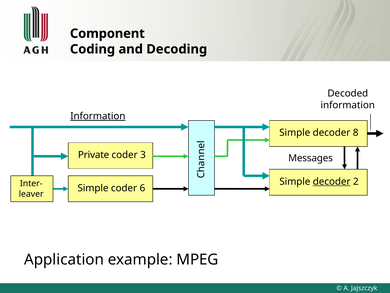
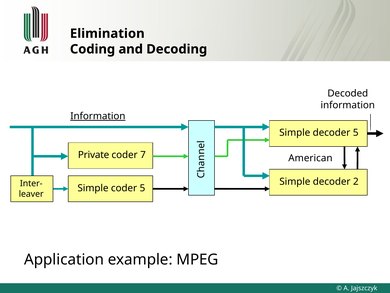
Component: Component -> Elimination
decoder 8: 8 -> 5
3: 3 -> 7
Messages: Messages -> American
decoder at (332, 181) underline: present -> none
coder 6: 6 -> 5
